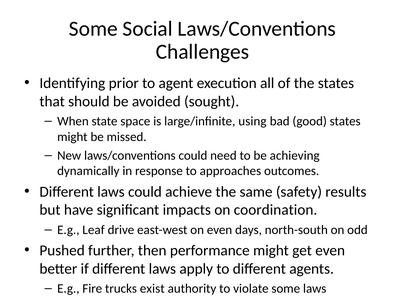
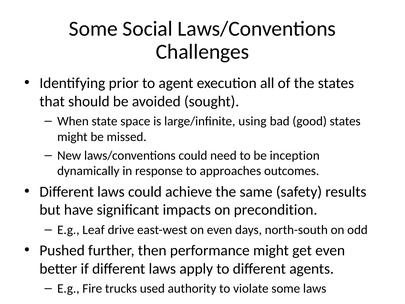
achieving: achieving -> inception
coordination: coordination -> precondition
exist: exist -> used
